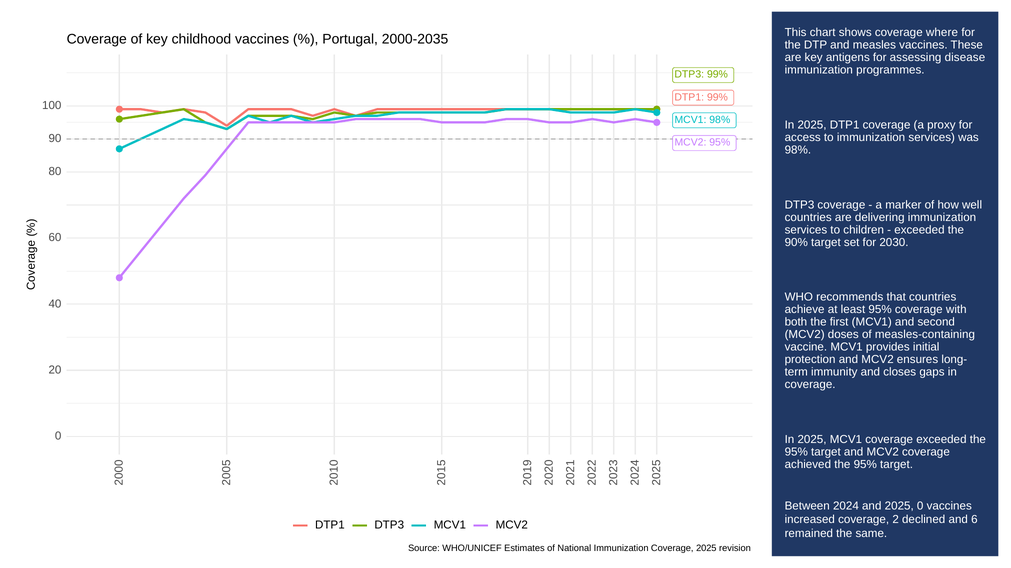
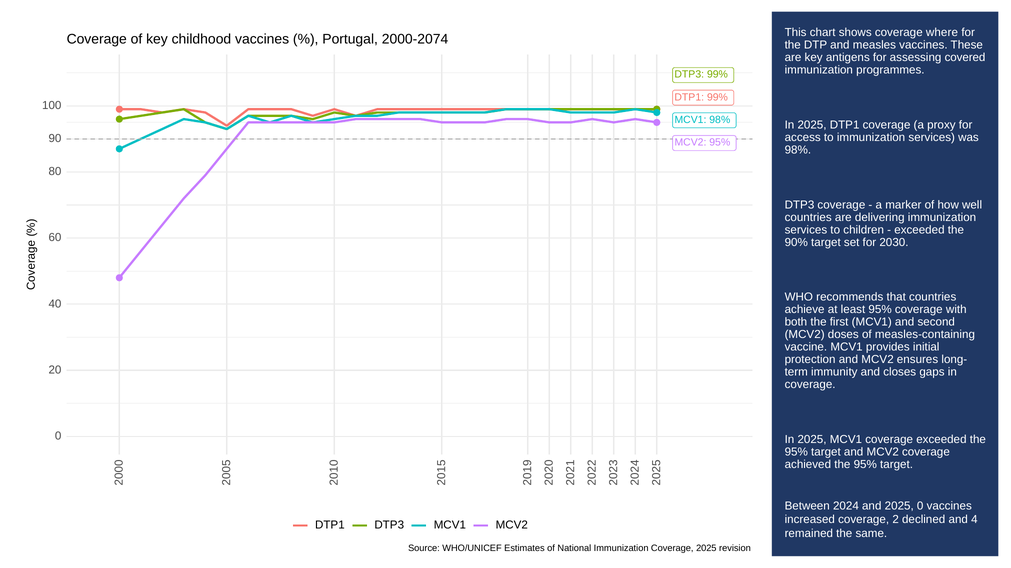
2000-2035: 2000-2035 -> 2000-2074
disease: disease -> covered
and 6: 6 -> 4
